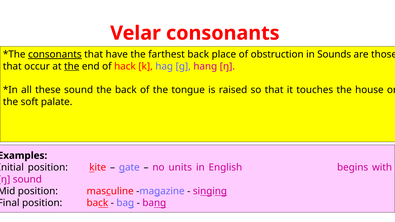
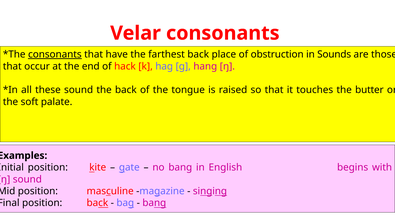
the at (72, 66) underline: present -> none
house: house -> butter
no units: units -> bang
